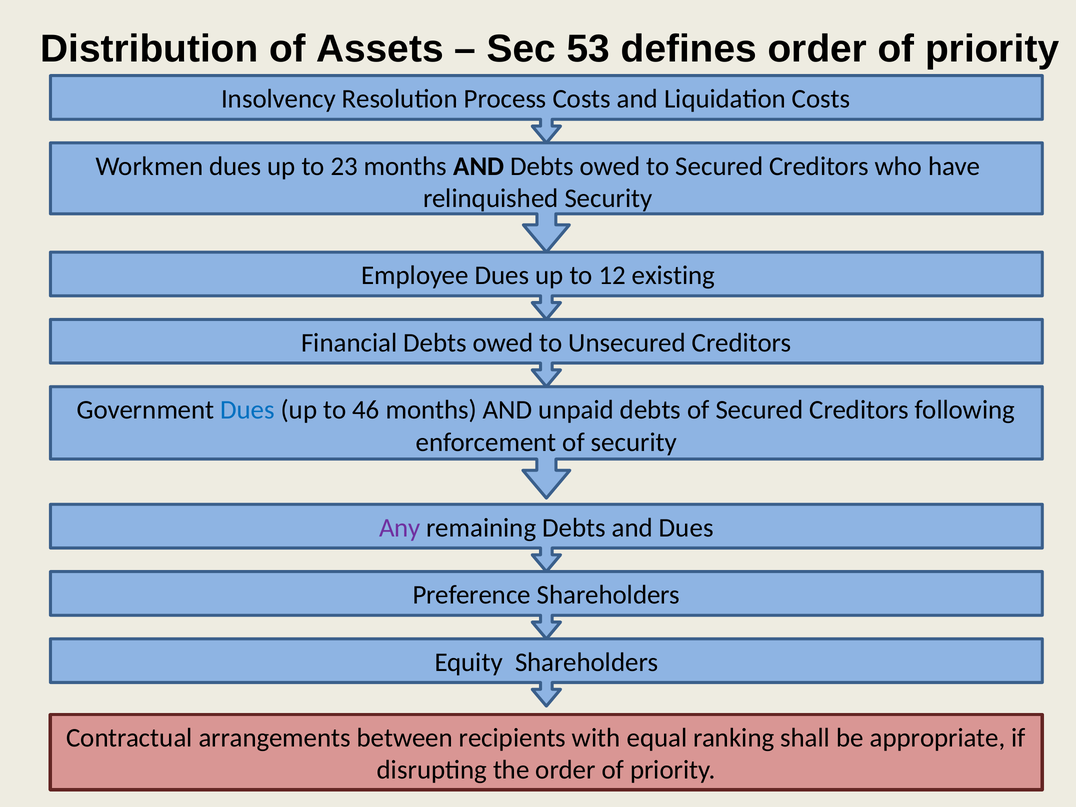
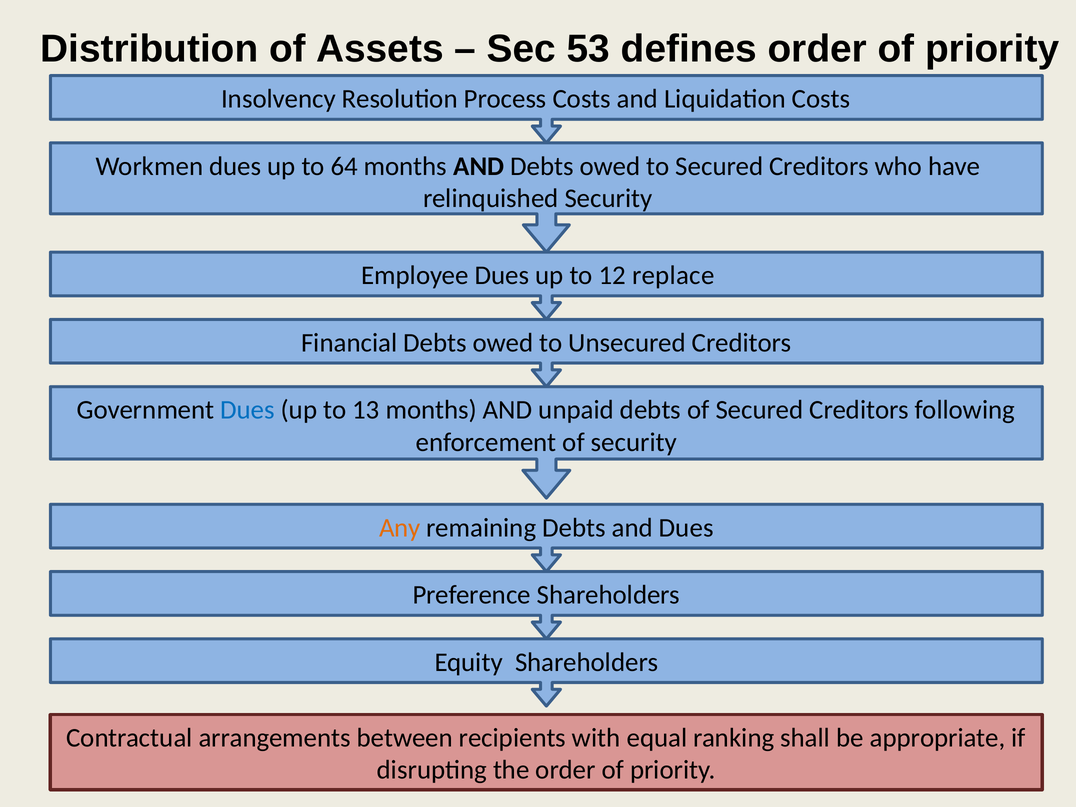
23: 23 -> 64
existing: existing -> replace
46: 46 -> 13
Any colour: purple -> orange
